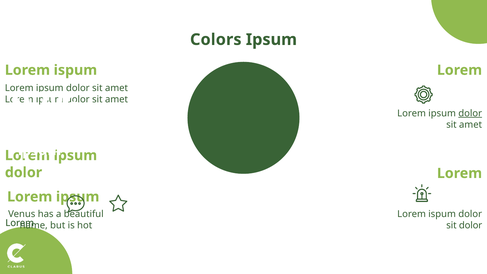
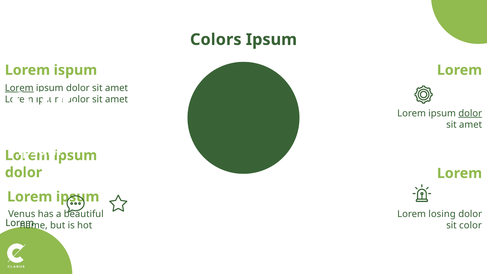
Lorem at (19, 88) underline: none -> present
ispum at (442, 214): ispum -> losing
sit dolor: dolor -> color
